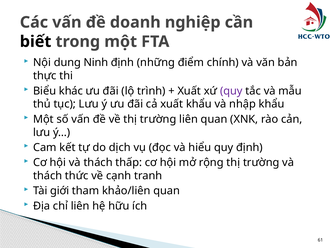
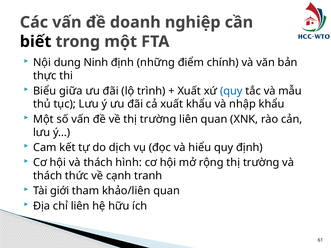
khác: khác -> giữa
quy at (231, 91) colour: purple -> blue
thấp: thấp -> hình
